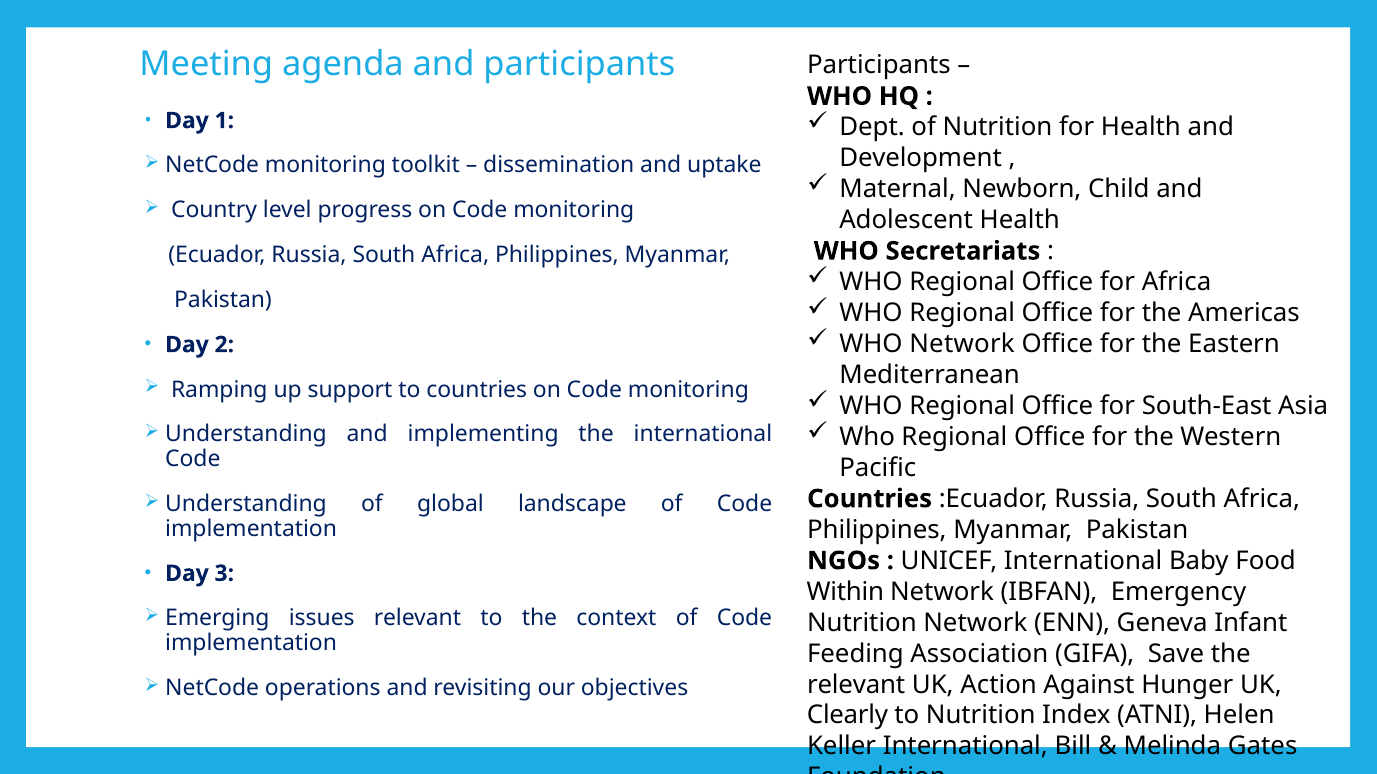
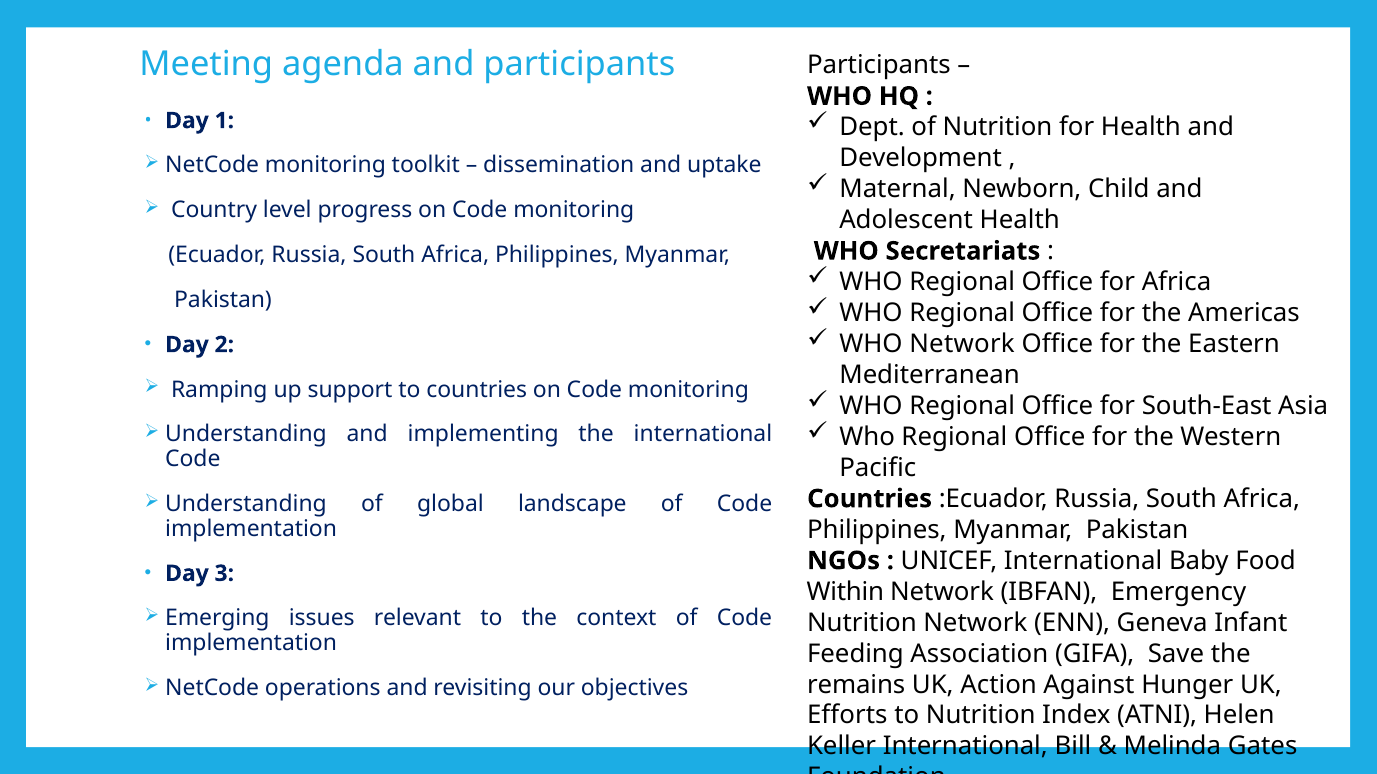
relevant at (856, 685): relevant -> remains
Clearly: Clearly -> Efforts
